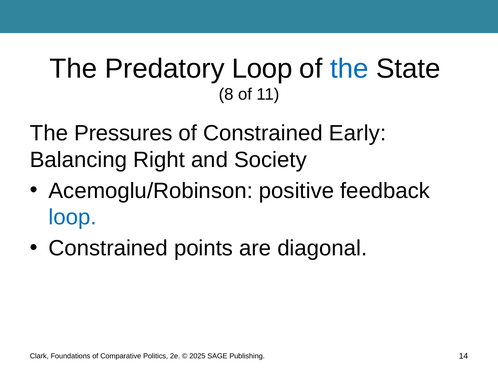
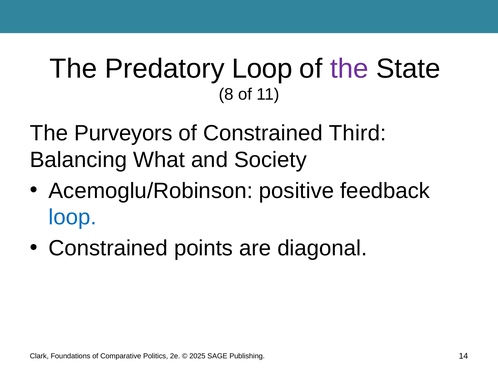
the at (349, 69) colour: blue -> purple
Pressures: Pressures -> Purveyors
Early: Early -> Third
Right: Right -> What
